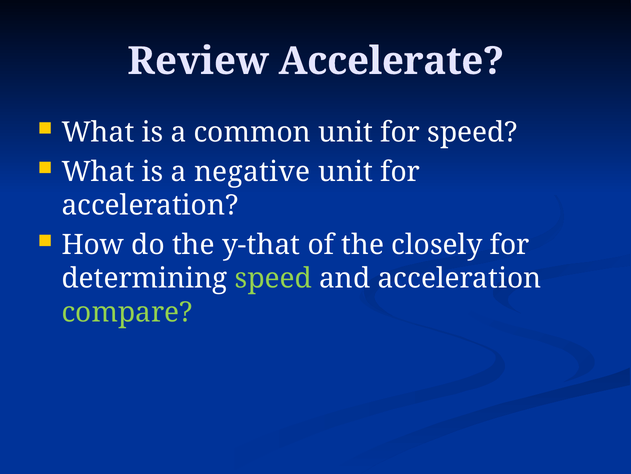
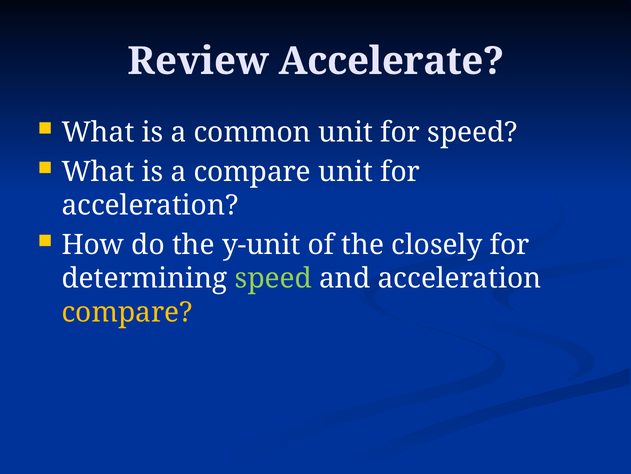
a negative: negative -> compare
y-that: y-that -> y-unit
compare at (127, 312) colour: light green -> yellow
